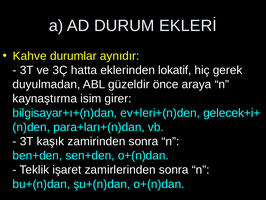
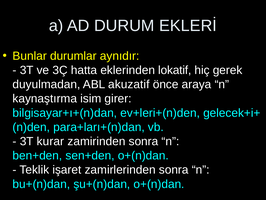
Kahve: Kahve -> Bunlar
güzeldir: güzeldir -> akuzatif
kaşık: kaşık -> kurar
